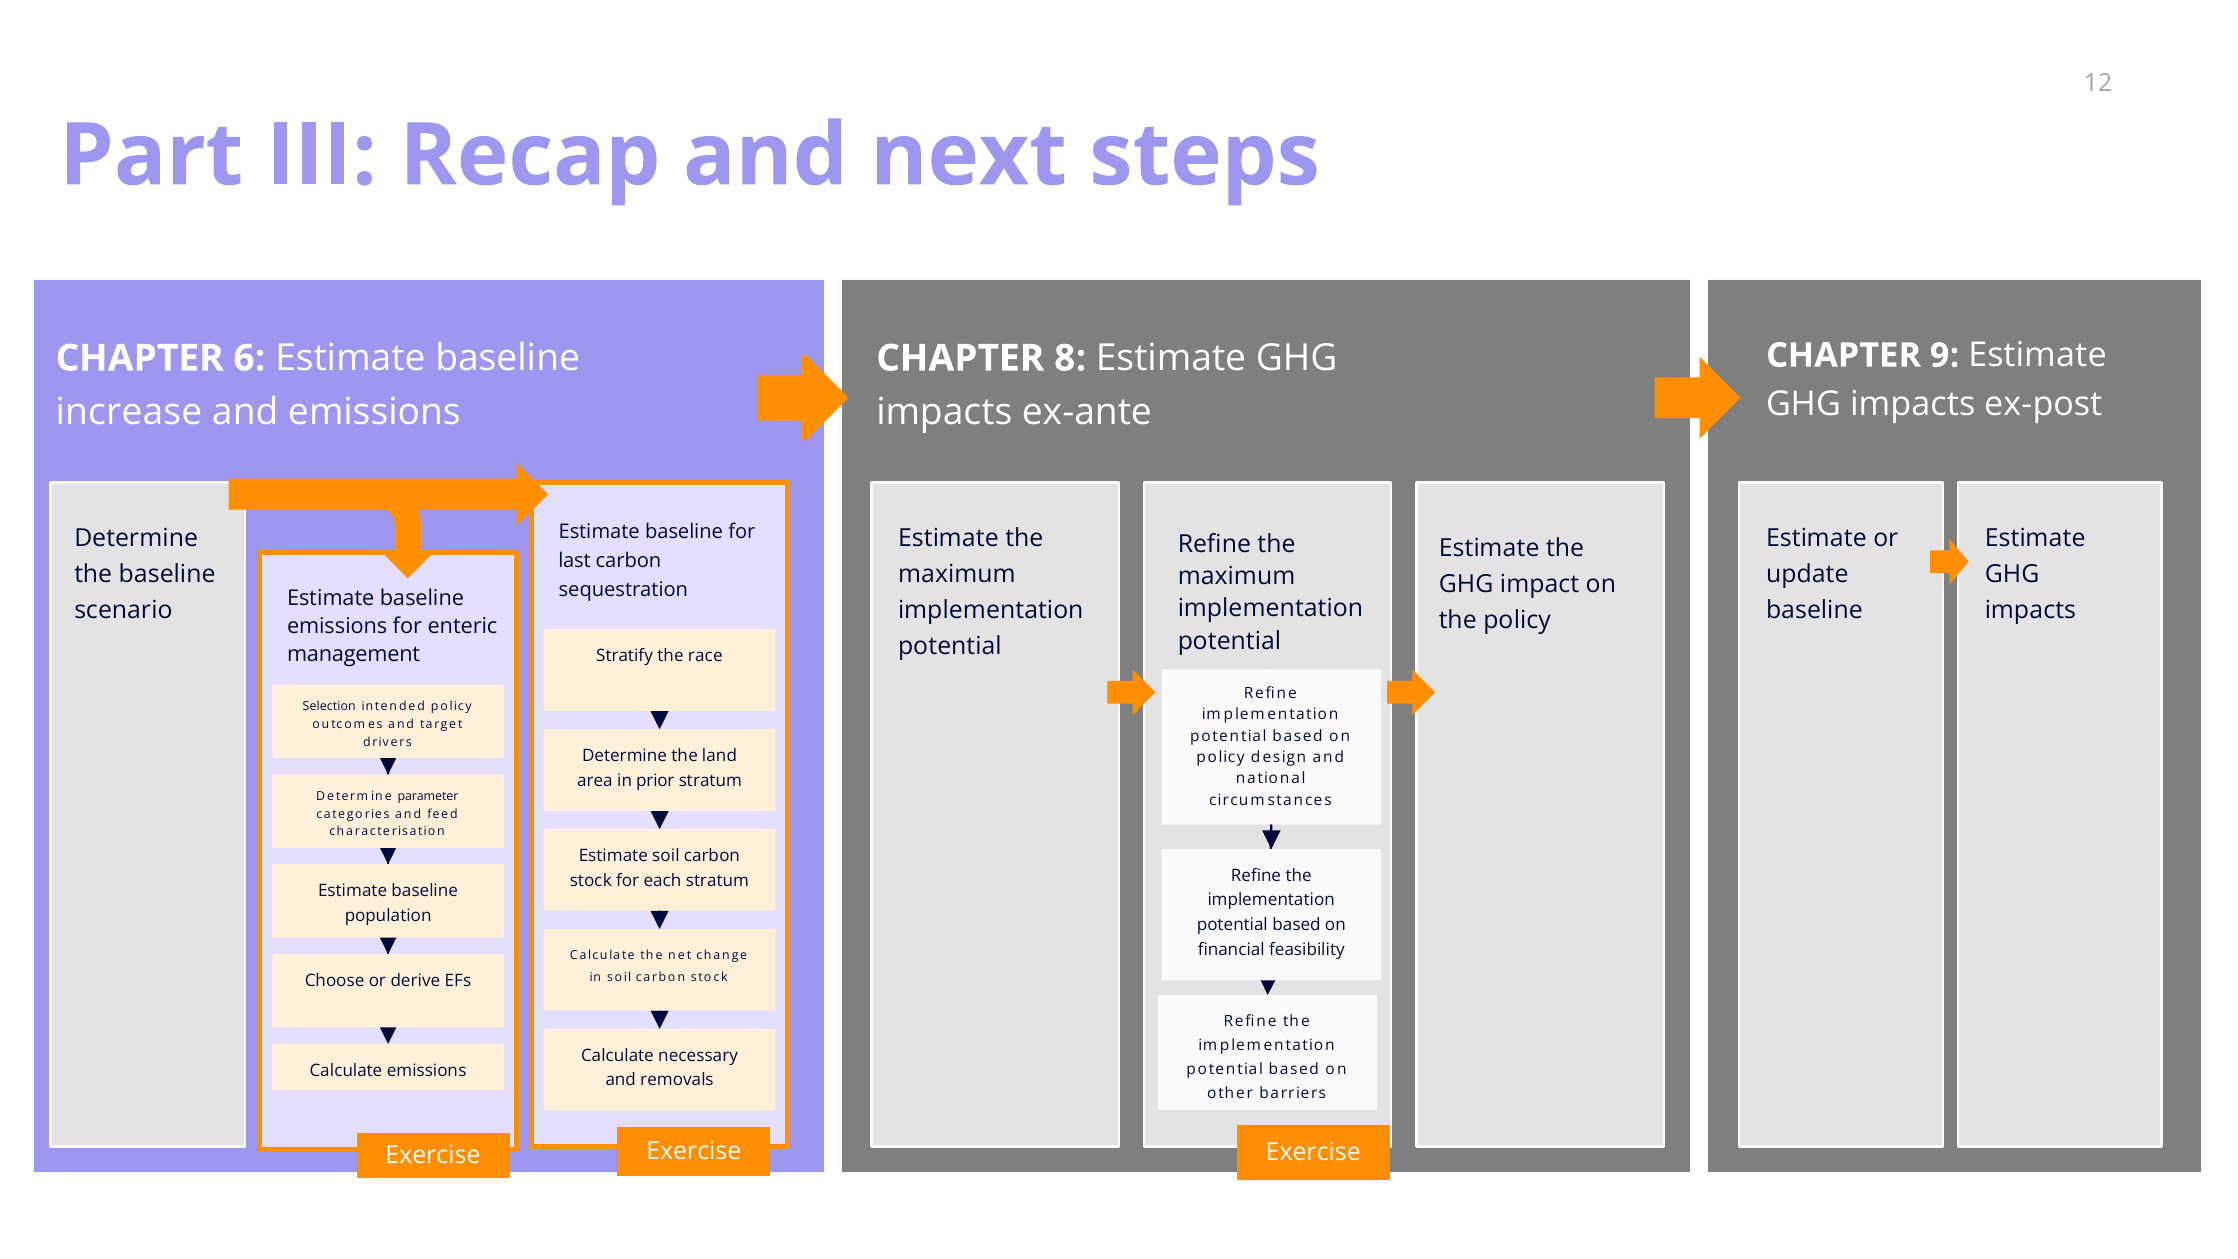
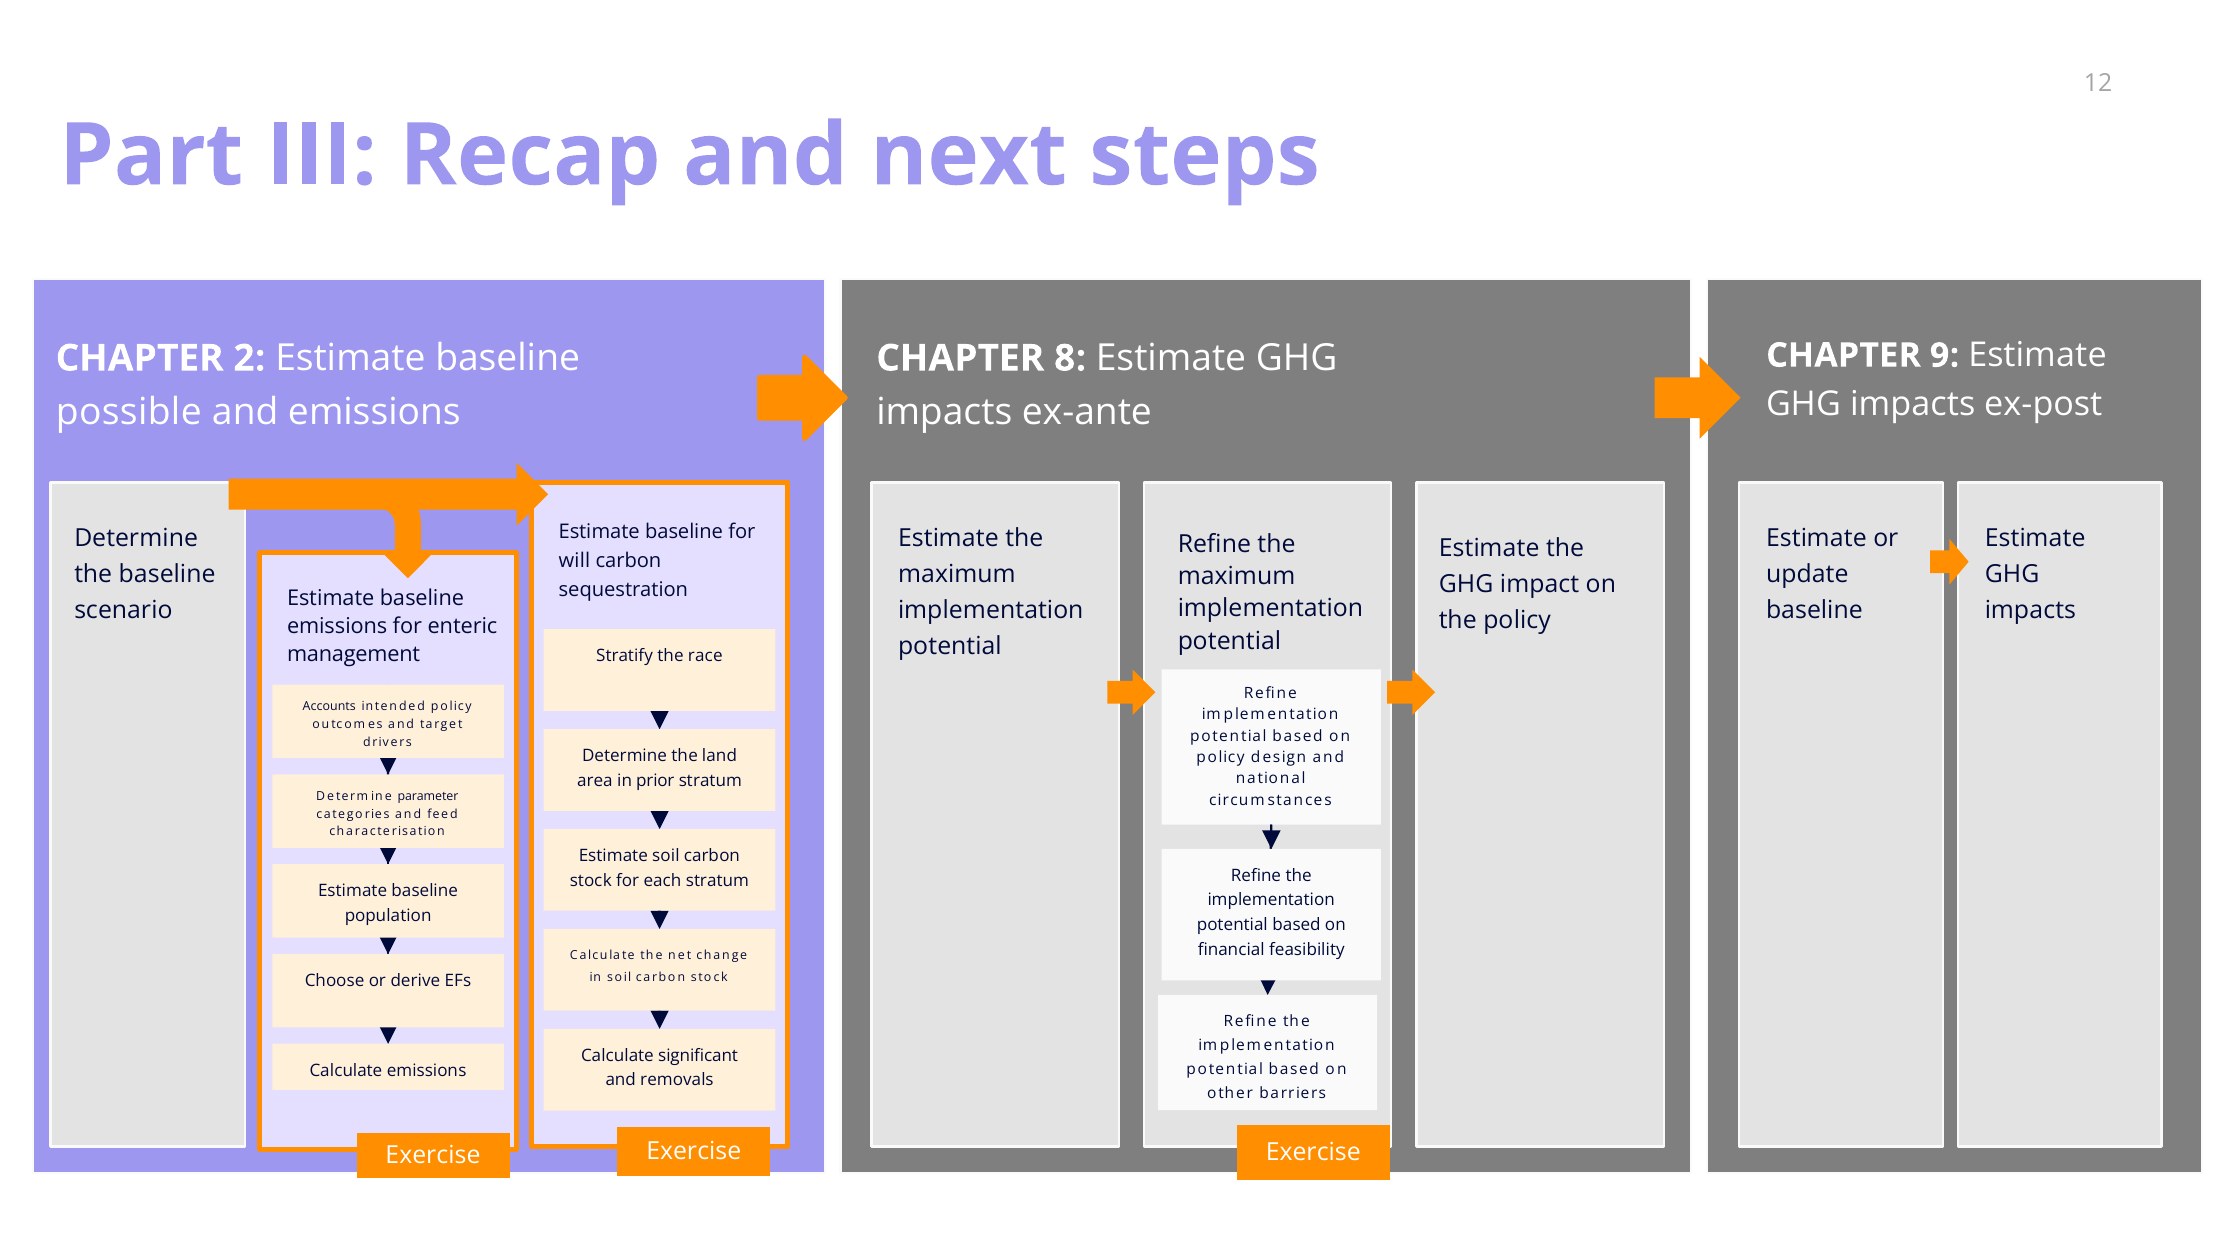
6: 6 -> 2
increase: increase -> possible
last: last -> will
Selection: Selection -> Accounts
necessary: necessary -> significant
